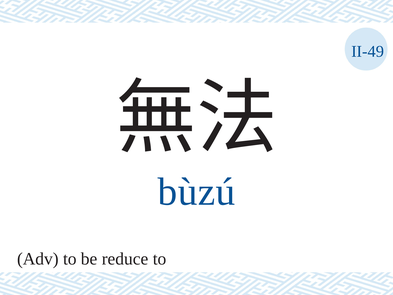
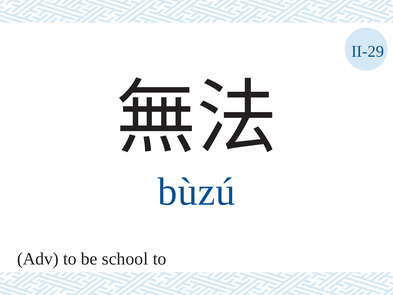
II-49: II-49 -> II-29
reduce: reduce -> school
